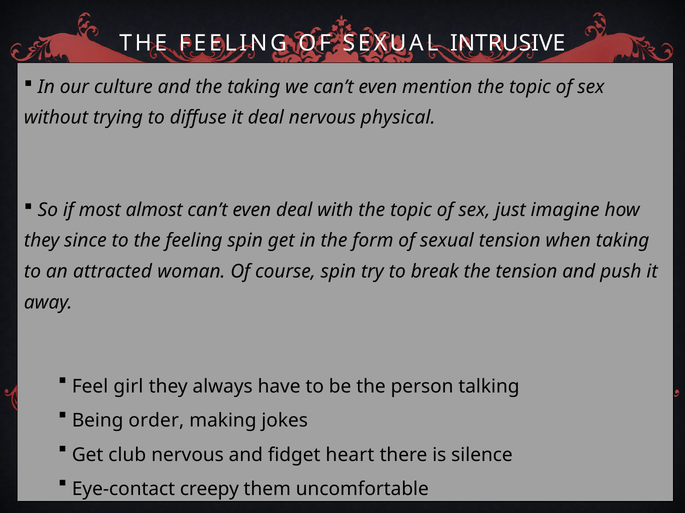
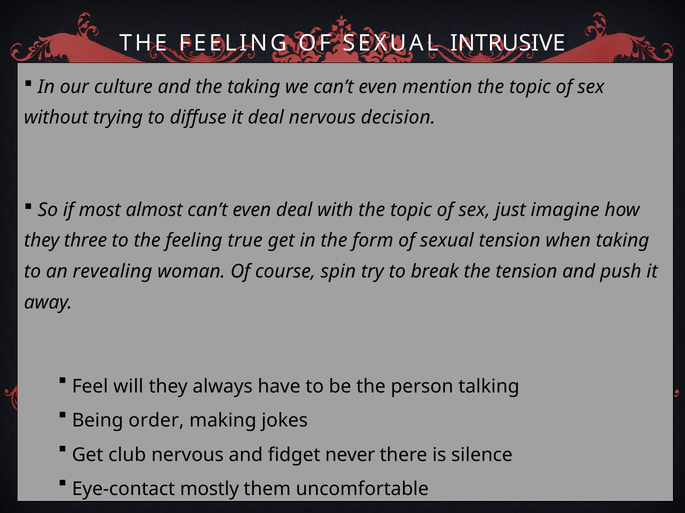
physical: physical -> decision
since: since -> three
feeling spin: spin -> true
attracted: attracted -> revealing
girl: girl -> will
heart: heart -> never
creepy: creepy -> mostly
